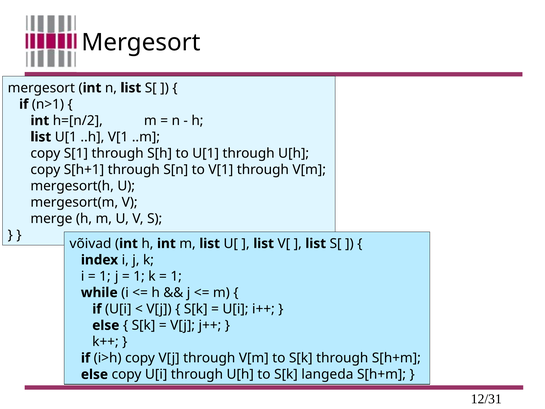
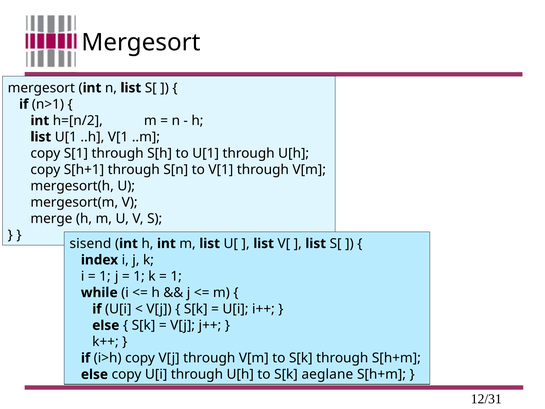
võivad: võivad -> sisend
langeda: langeda -> aeglane
